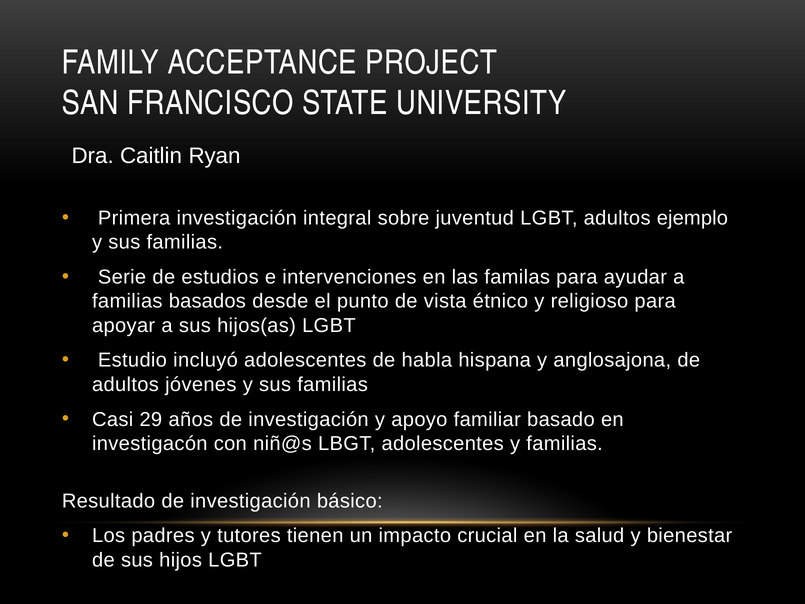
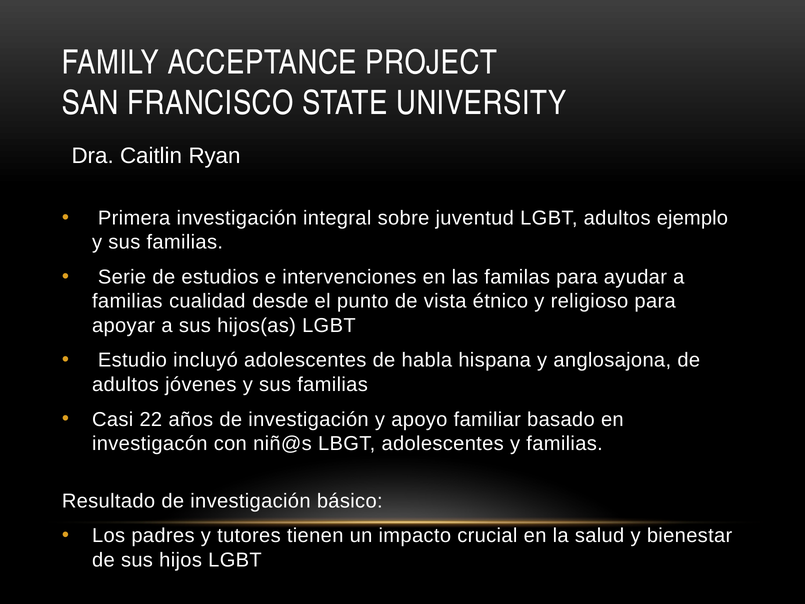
basados: basados -> cualidad
29: 29 -> 22
